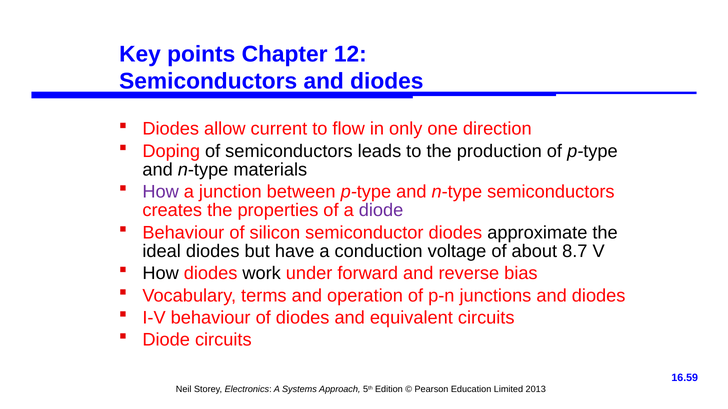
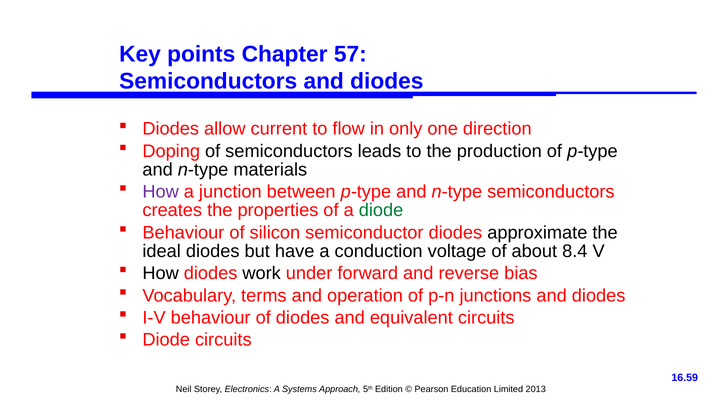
12: 12 -> 57
diode at (381, 211) colour: purple -> green
8.7: 8.7 -> 8.4
